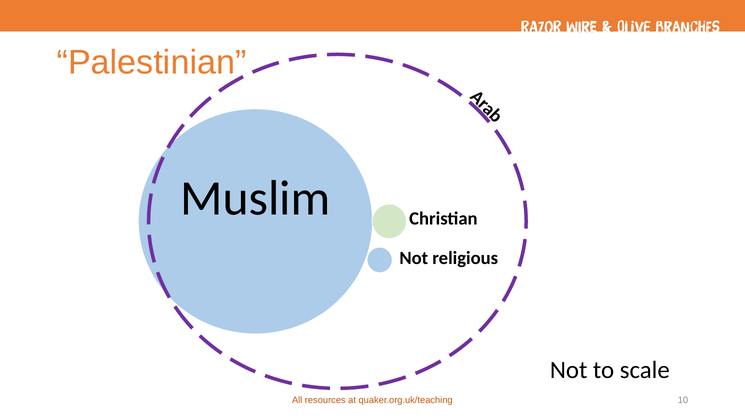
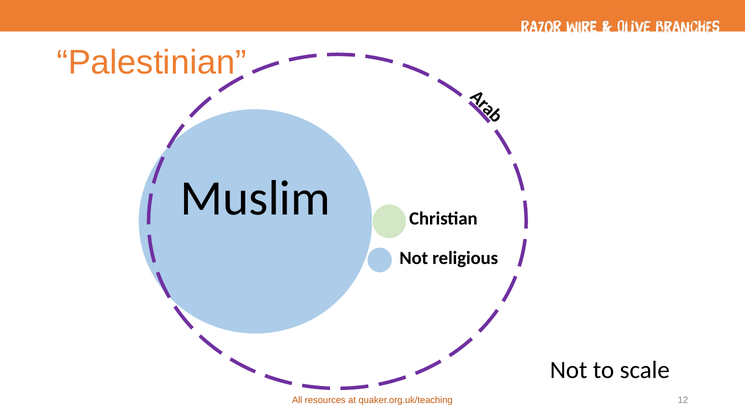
10: 10 -> 12
